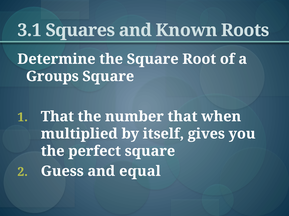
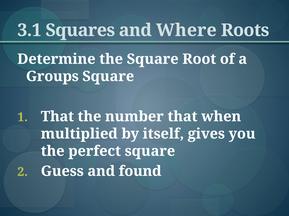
Known: Known -> Where
equal: equal -> found
